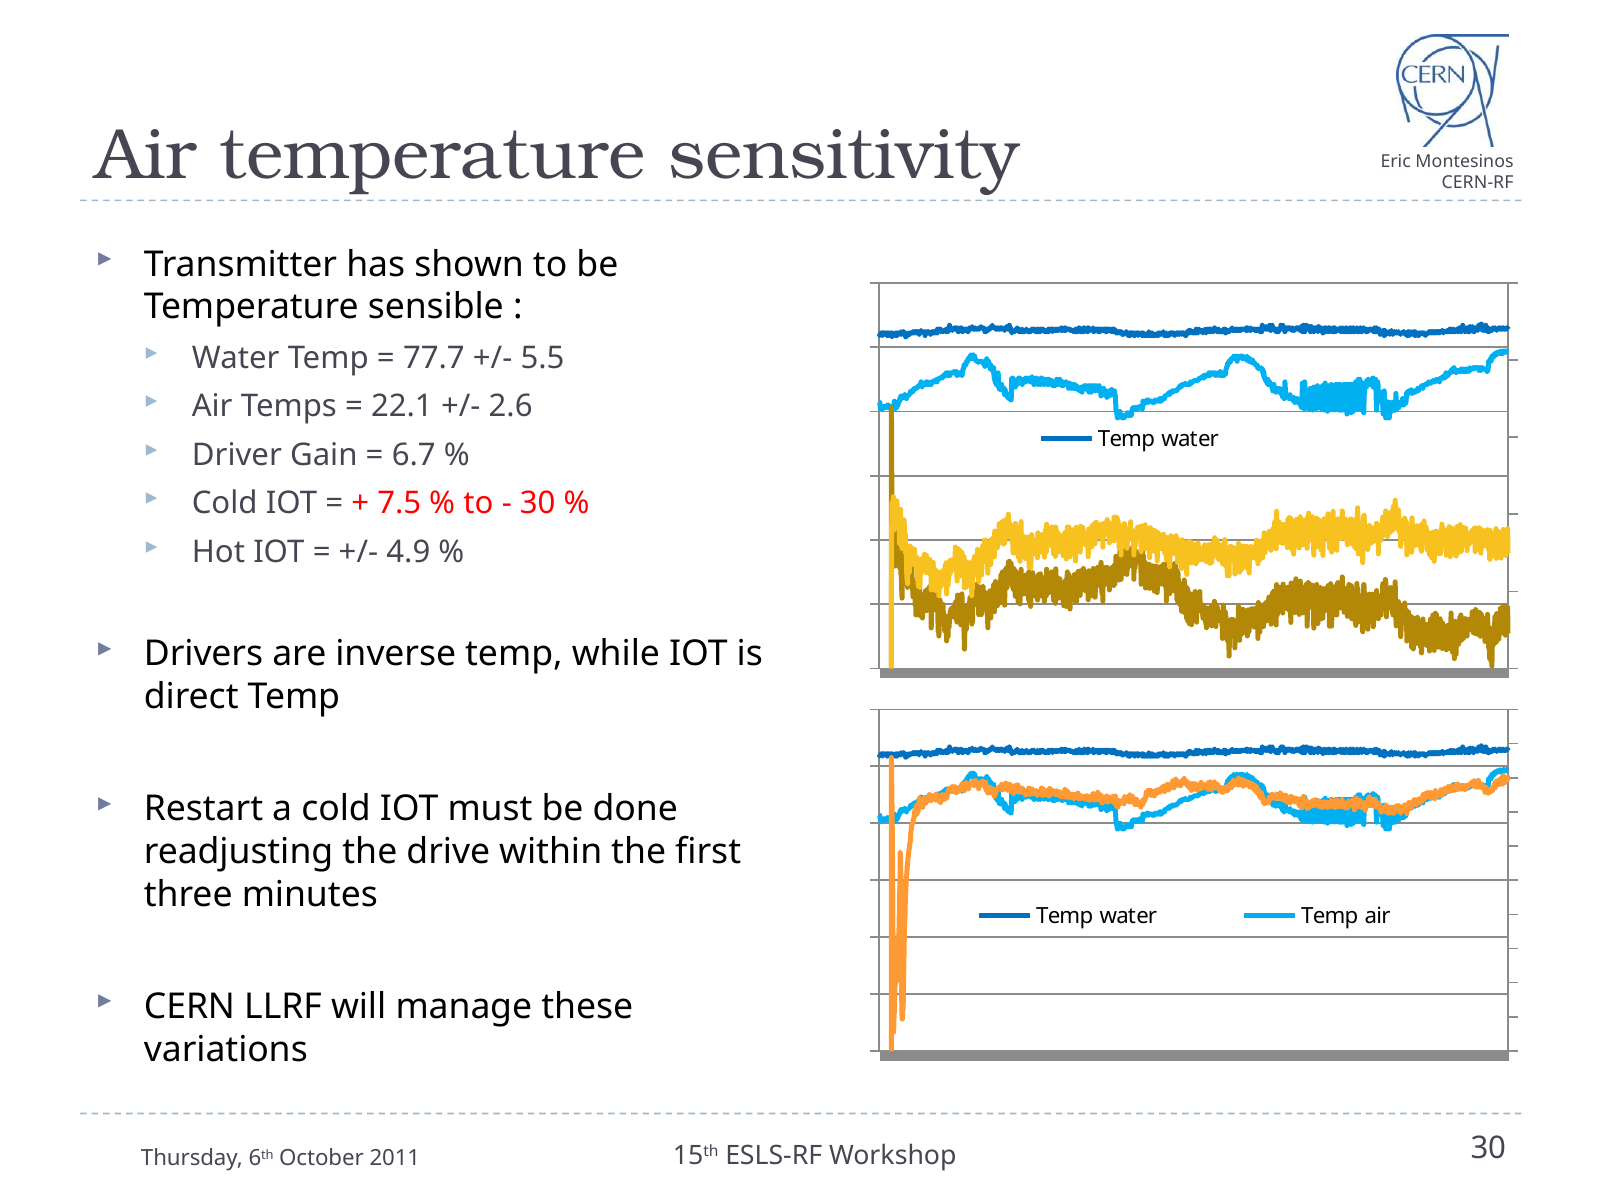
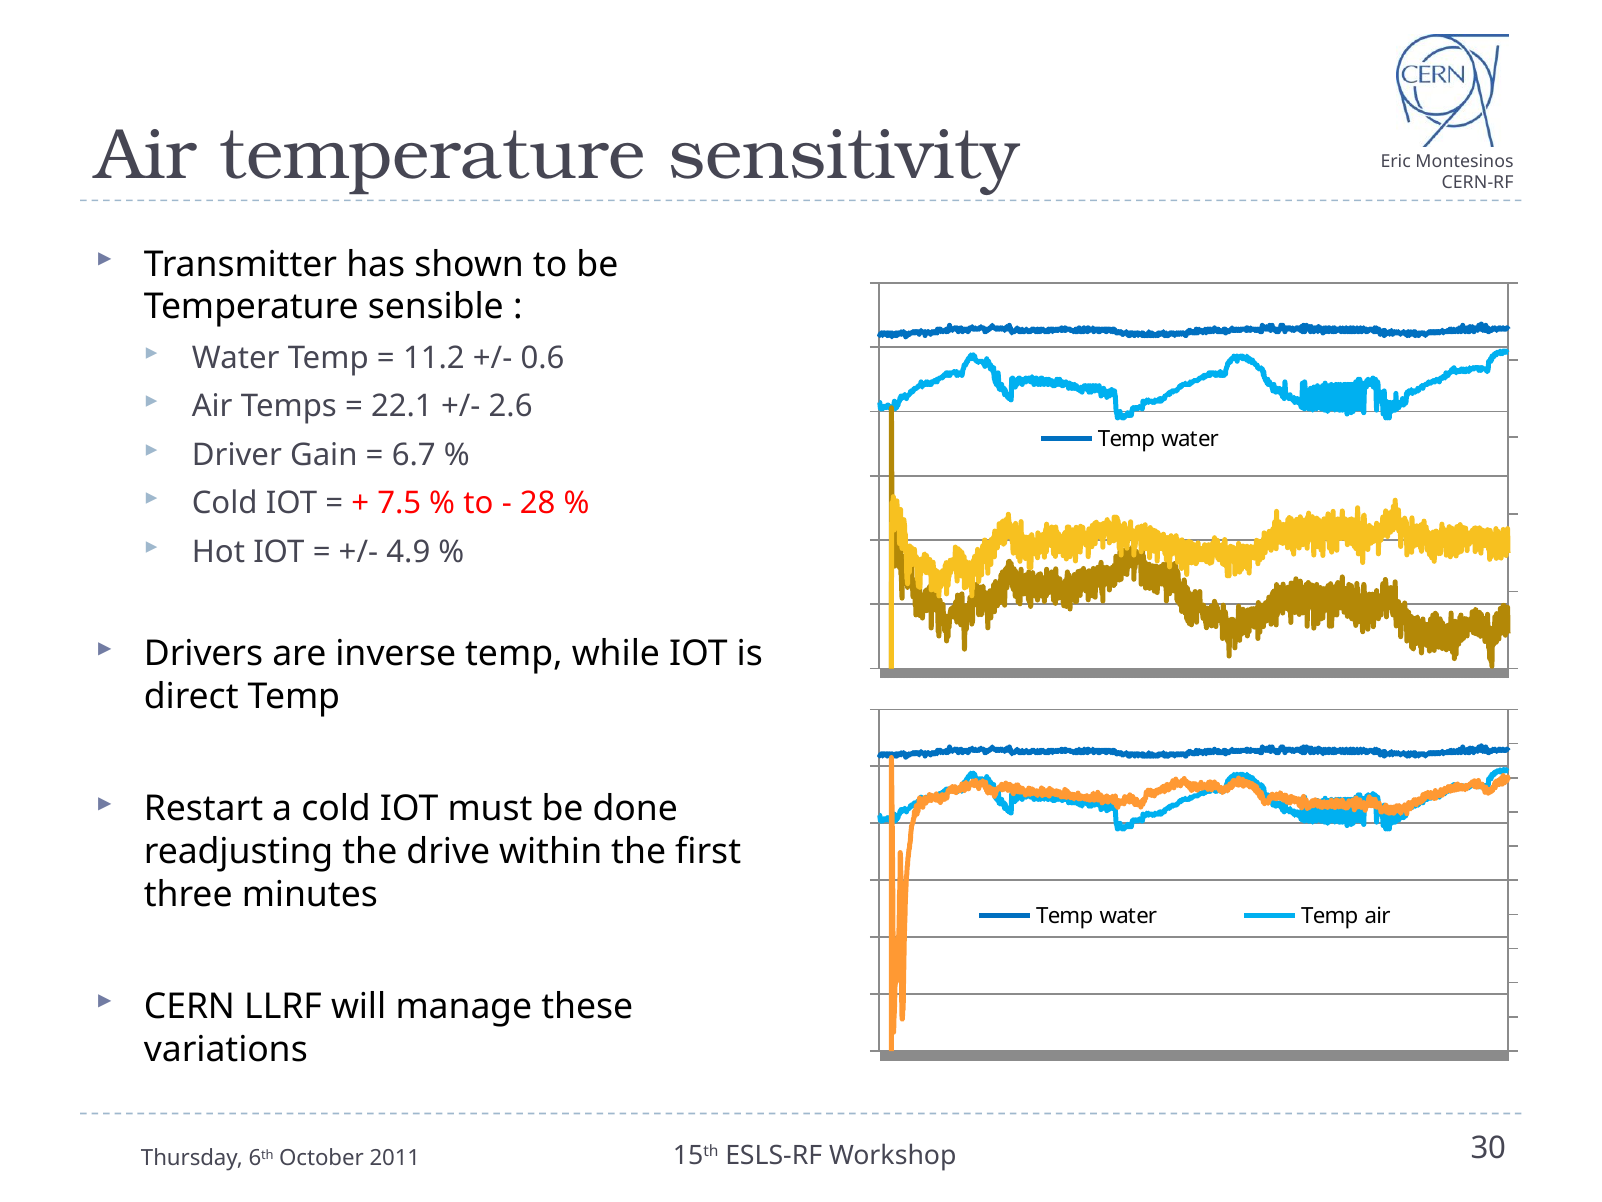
77.7: 77.7 -> 11.2
5.5: 5.5 -> 0.6
30 at (538, 503): 30 -> 28
